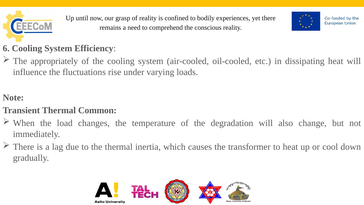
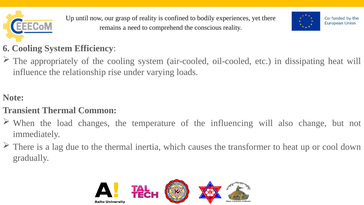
fluctuations: fluctuations -> relationship
degradation: degradation -> influencing
